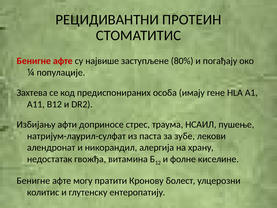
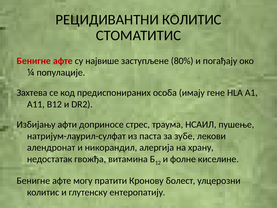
РЕЦИДИВАНТНИ ПРОТЕИН: ПРОТЕИН -> КОЛИТИС
